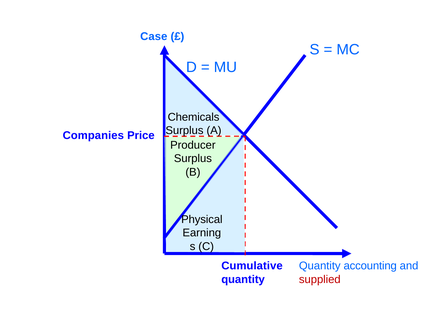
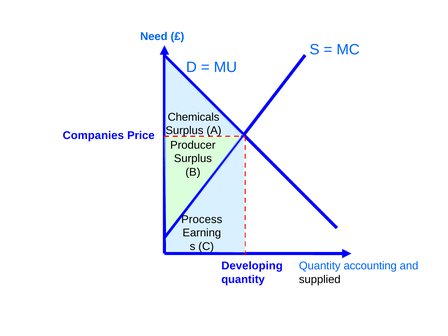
Case: Case -> Need
Physical: Physical -> Process
Cumulative: Cumulative -> Developing
supplied colour: red -> black
